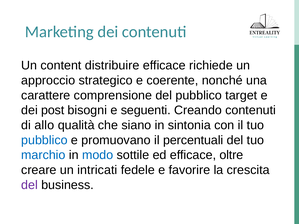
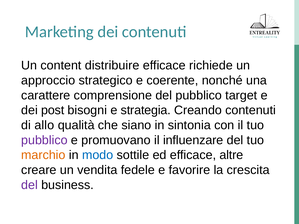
seguenti: seguenti -> strategia
pubblico at (44, 140) colour: blue -> purple
percentuali: percentuali -> influenzare
marchio colour: blue -> orange
oltre: oltre -> altre
intricati: intricati -> vendita
